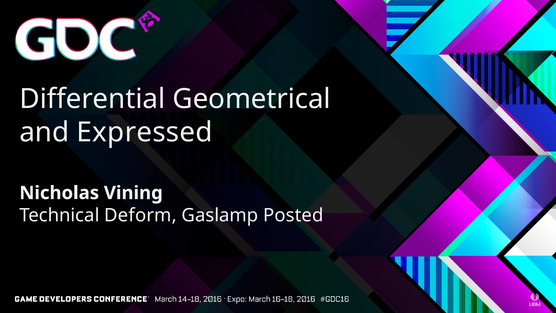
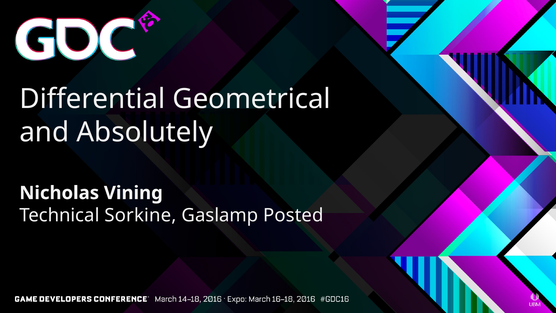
Expressed: Expressed -> Absolutely
Deform: Deform -> Sorkine
